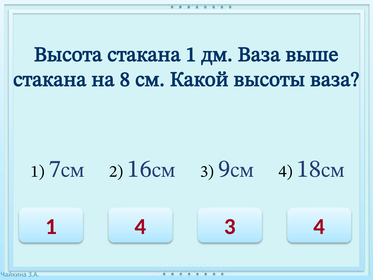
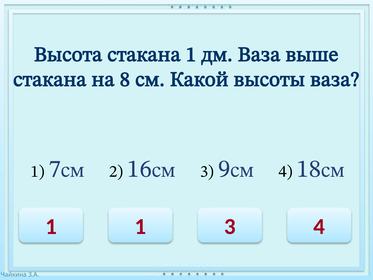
1 4: 4 -> 1
